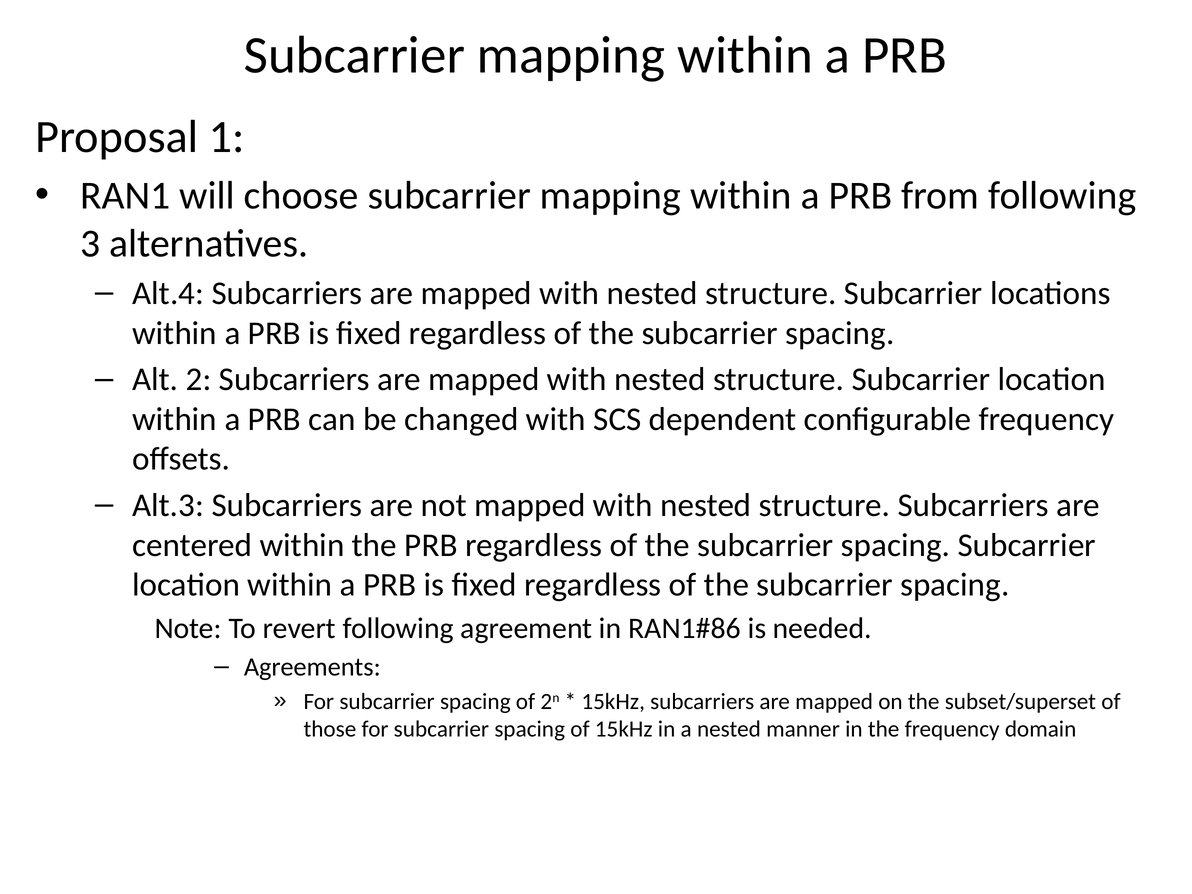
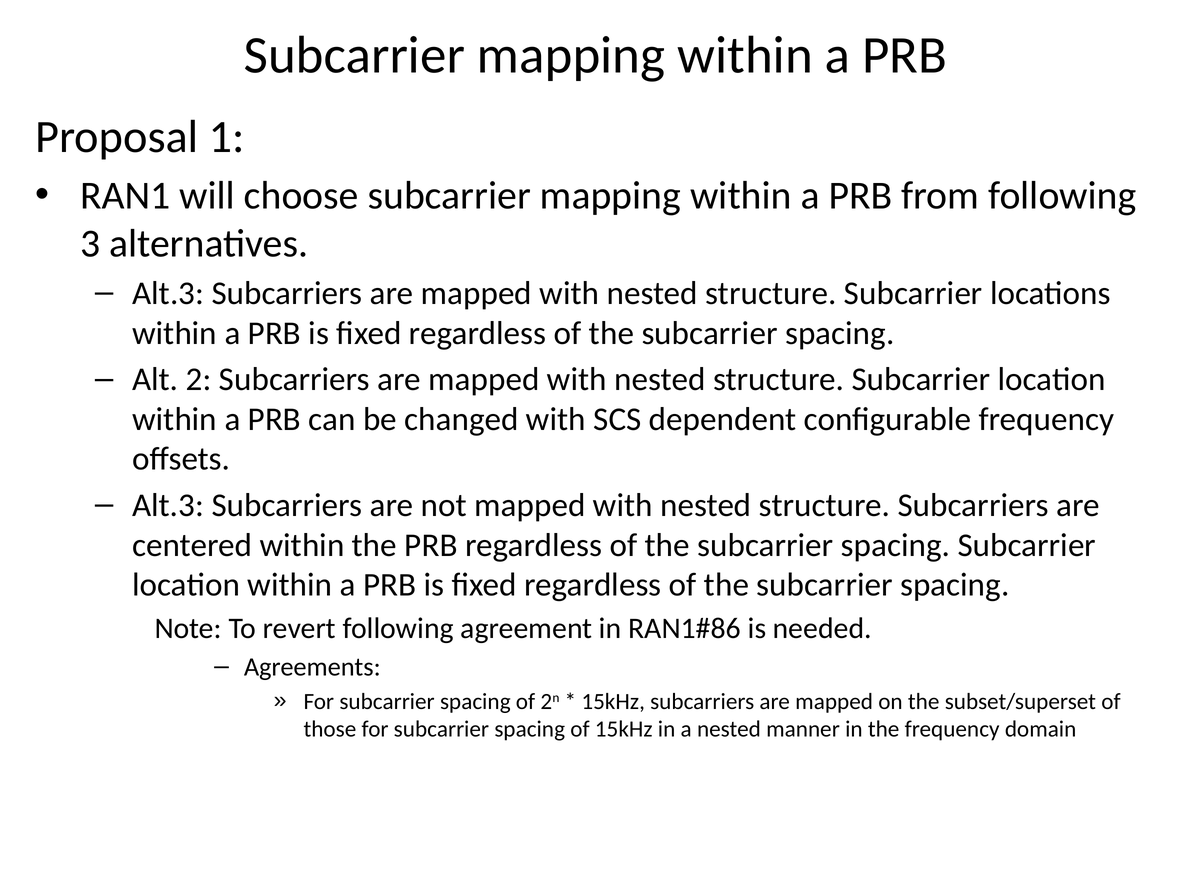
Alt.4 at (168, 293): Alt.4 -> Alt.3
